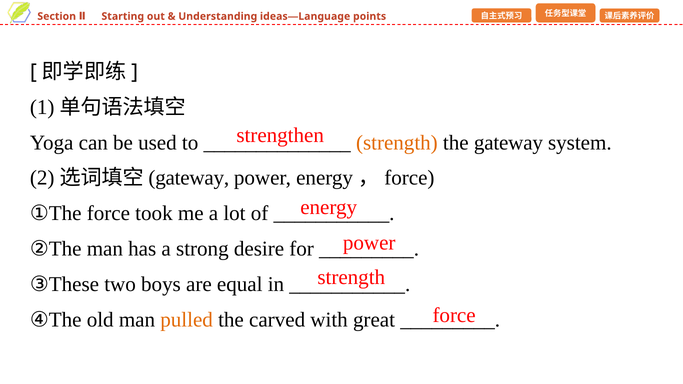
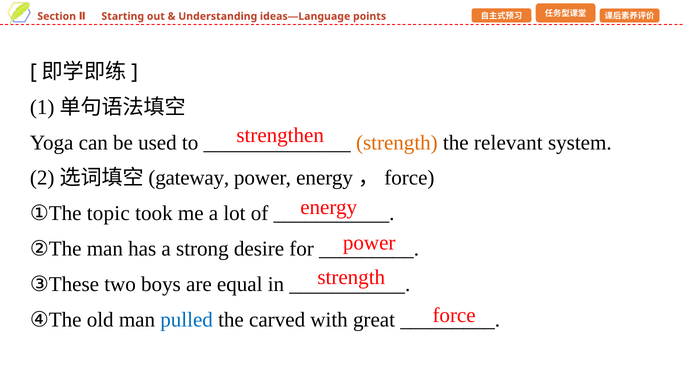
the gateway: gateway -> relevant
①The force: force -> topic
pulled colour: orange -> blue
